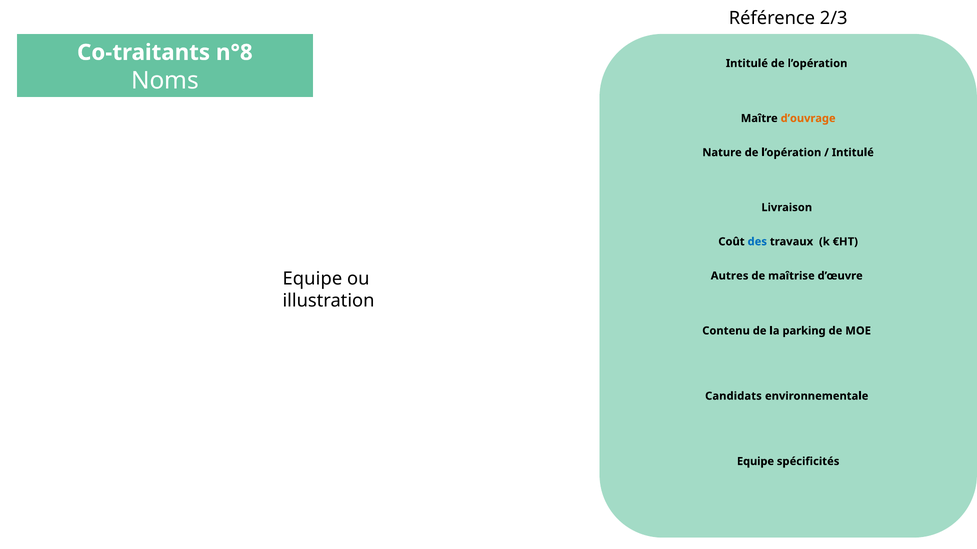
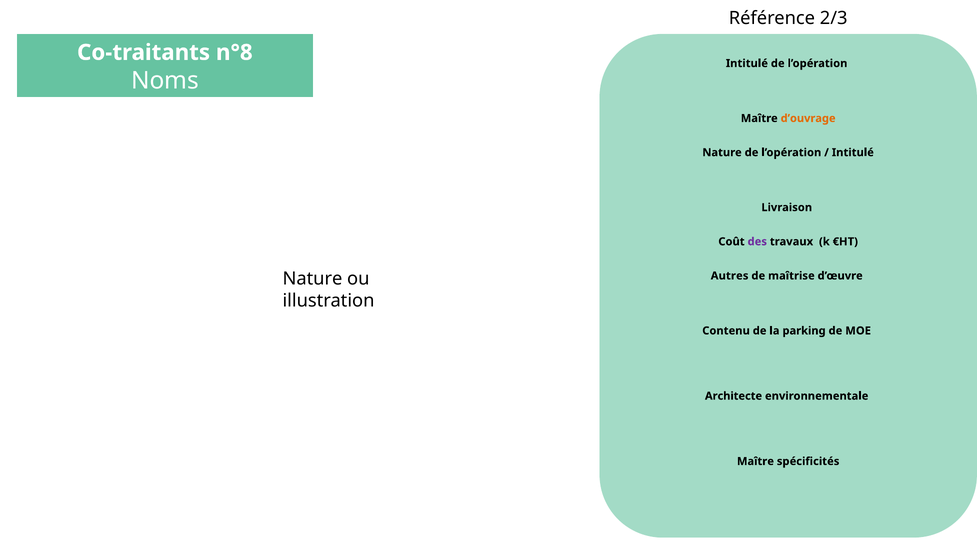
des colour: blue -> purple
Equipe at (312, 279): Equipe -> Nature
Candidats: Candidats -> Architecte
Equipe at (755, 462): Equipe -> Maître
